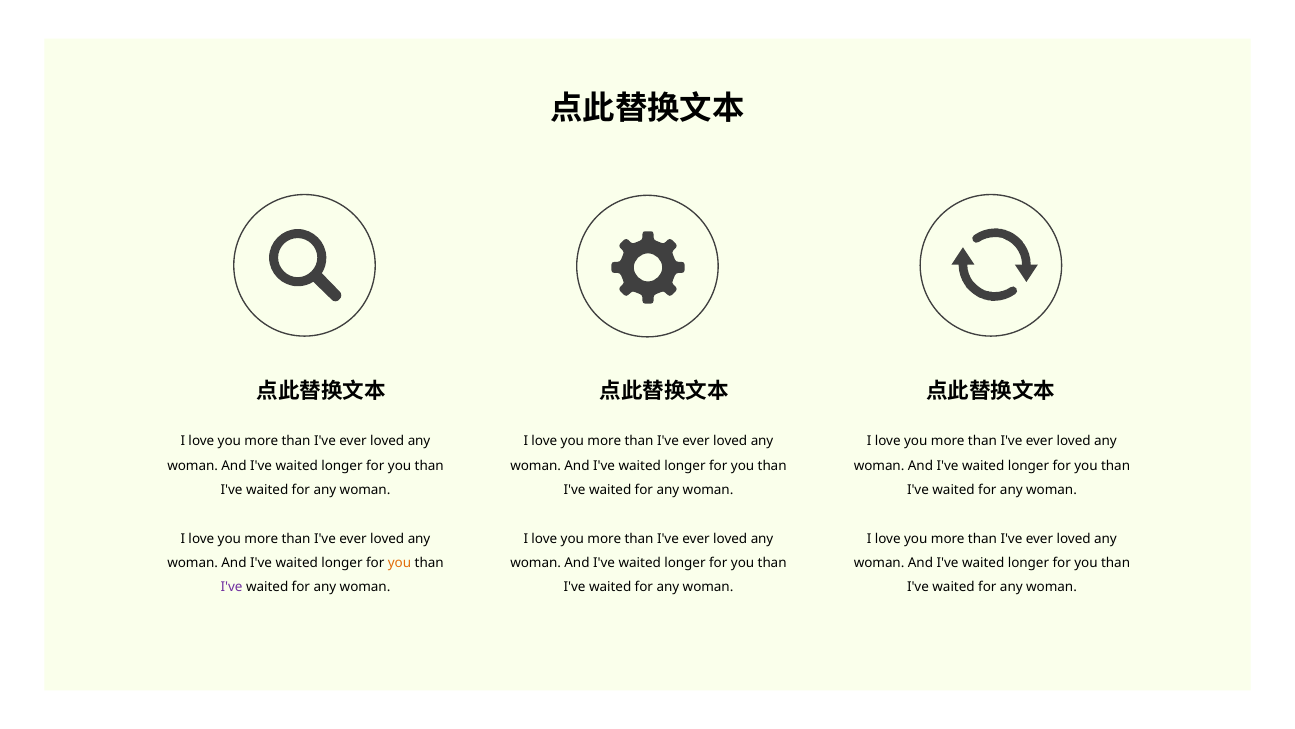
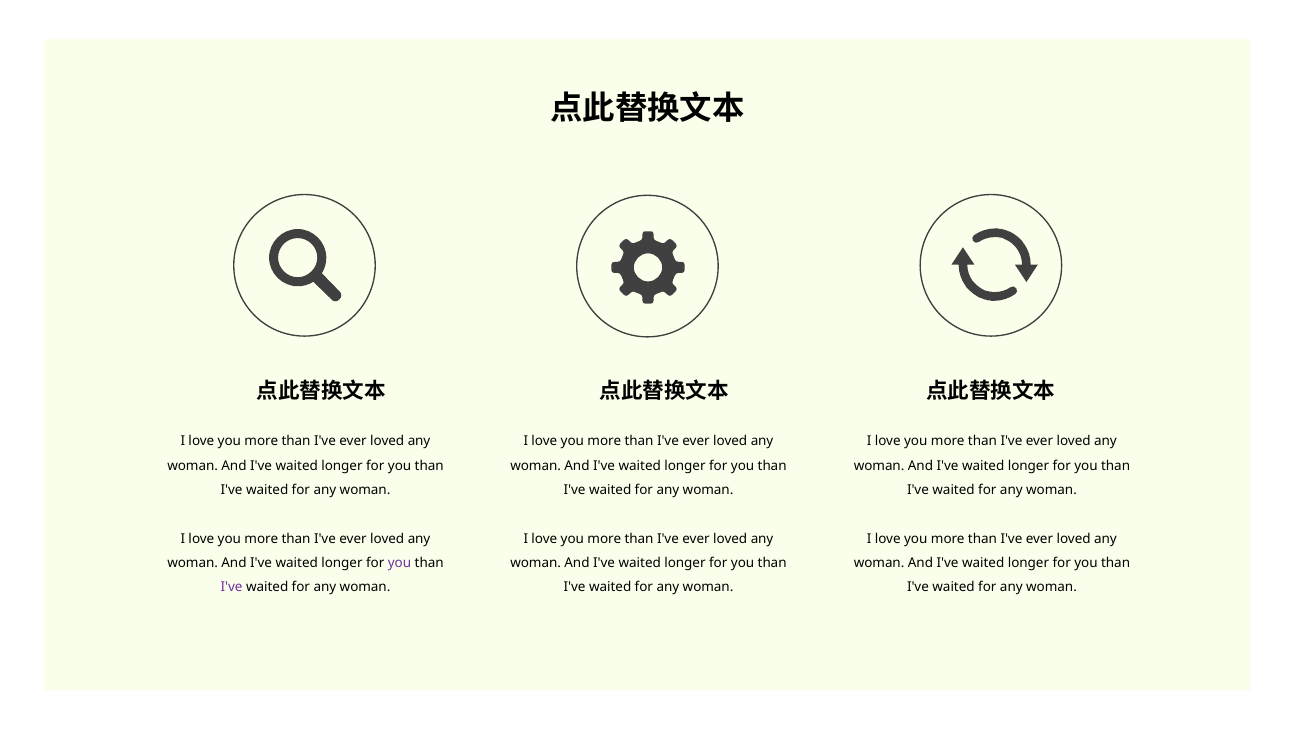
you at (400, 563) colour: orange -> purple
